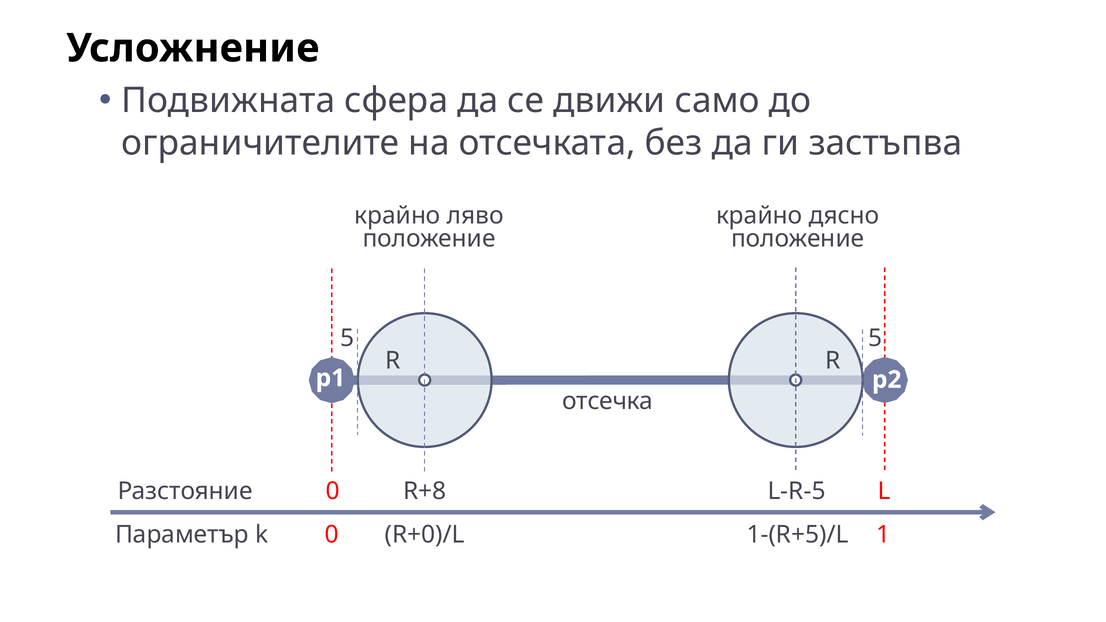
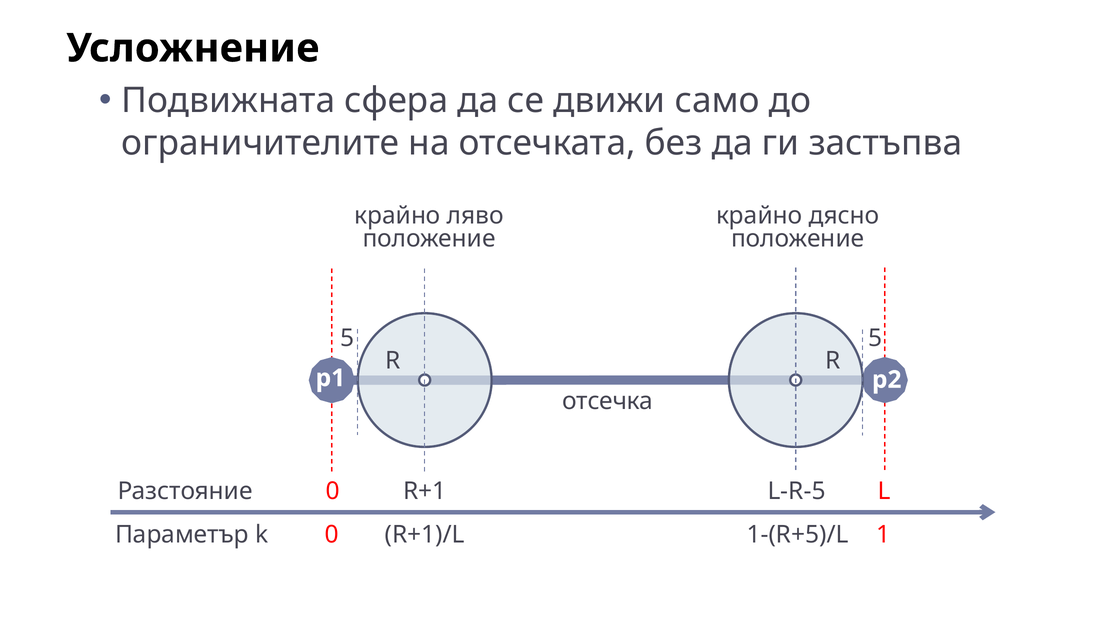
R+8: R+8 -> R+1
R+0)/L: R+0)/L -> R+1)/L
